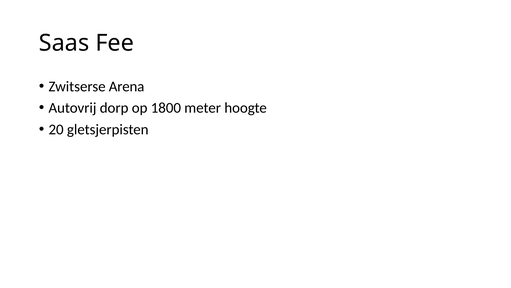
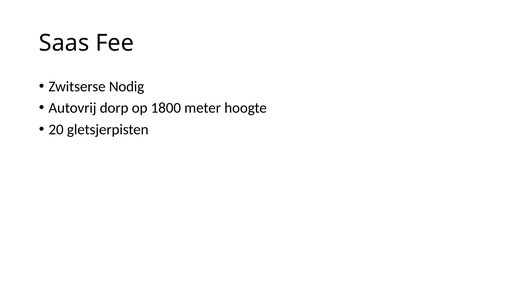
Arena: Arena -> Nodig
